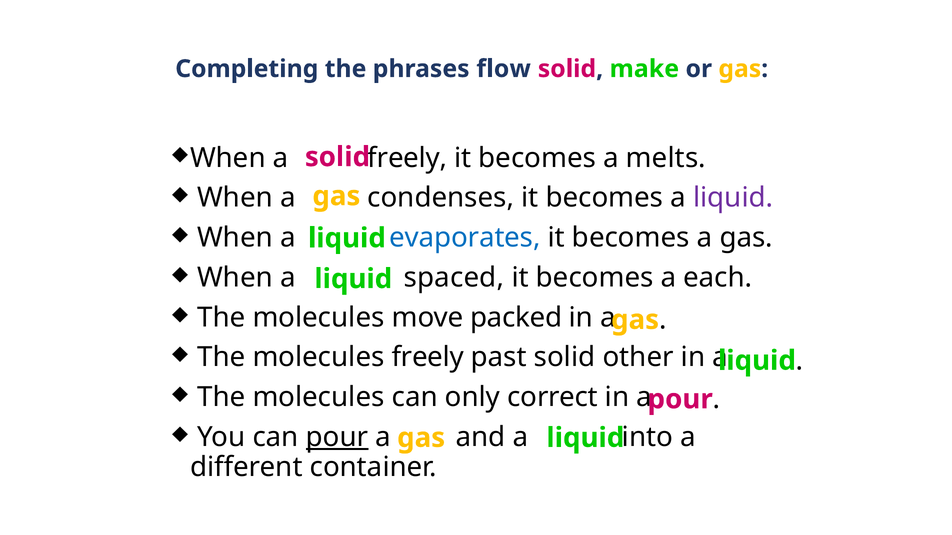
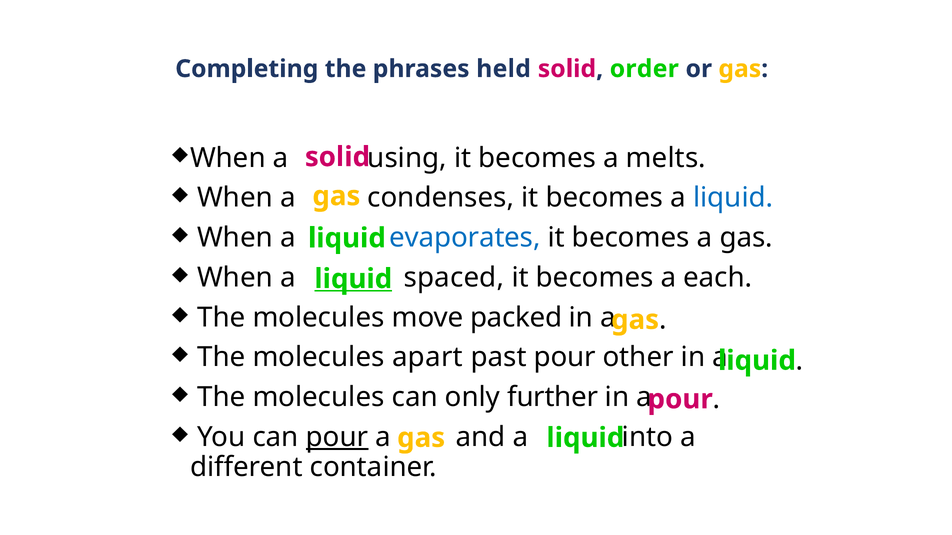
flow: flow -> held
make: make -> order
a freely: freely -> using
liquid at (733, 198) colour: purple -> blue
liquid at (353, 279) underline: none -> present
molecules freely: freely -> apart
past solid: solid -> pour
correct: correct -> further
